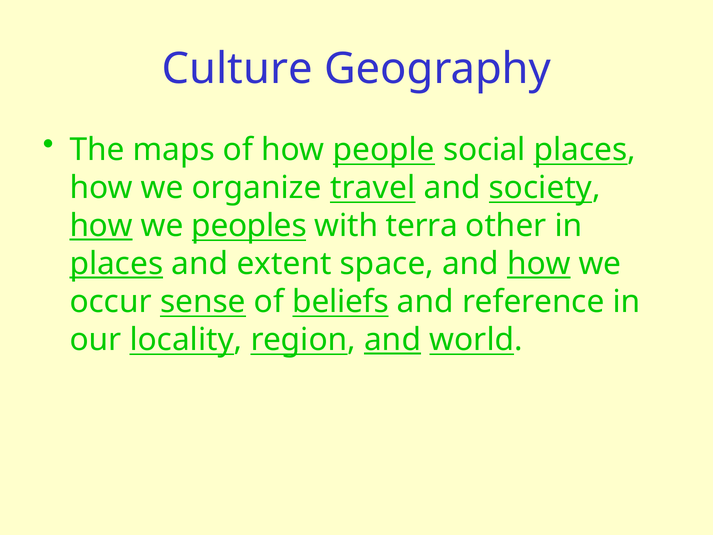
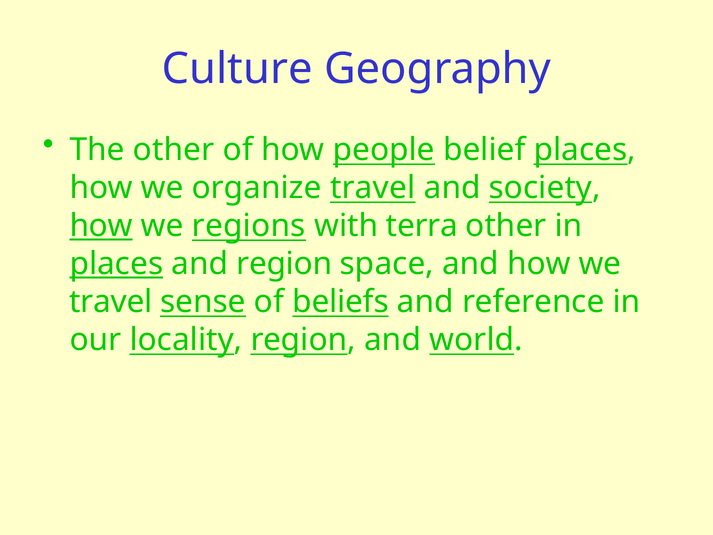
The maps: maps -> other
social: social -> belief
peoples: peoples -> regions
and extent: extent -> region
how at (539, 264) underline: present -> none
occur at (111, 302): occur -> travel
and at (393, 340) underline: present -> none
